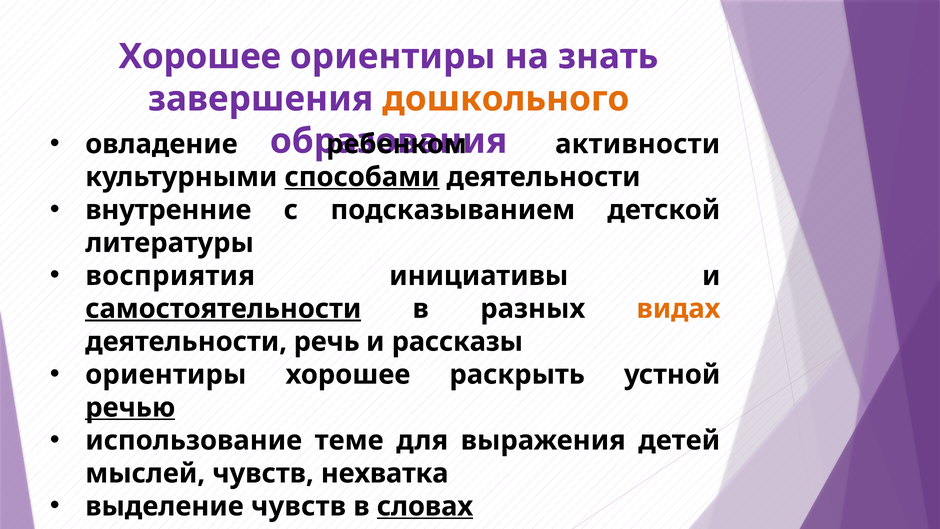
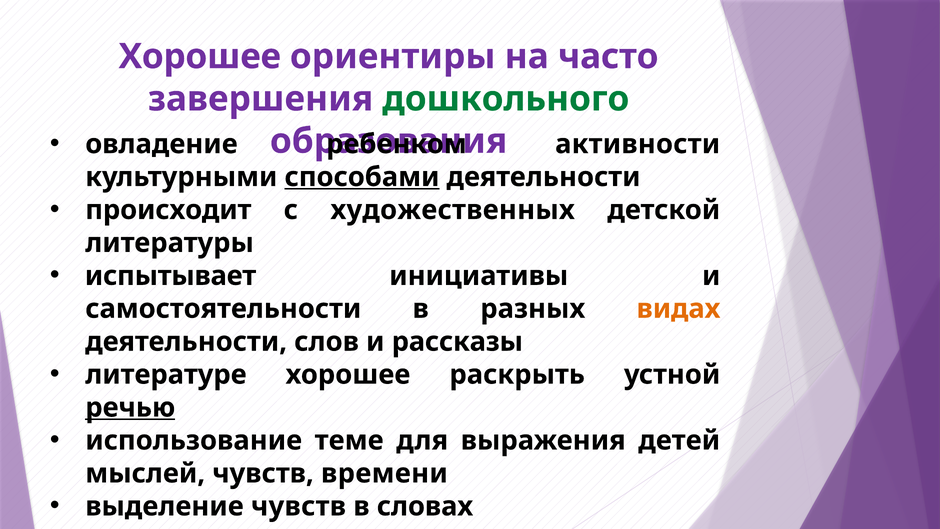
знать: знать -> часто
дошкольного colour: orange -> green
внутренние: внутренние -> происходит
подсказыванием: подсказыванием -> художественных
восприятия: восприятия -> испытывает
самостоятельности underline: present -> none
речь: речь -> слов
ориентиры at (166, 374): ориентиры -> литературе
нехватка: нехватка -> времени
словах underline: present -> none
